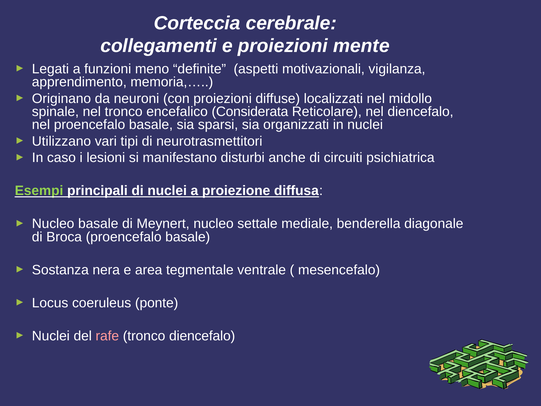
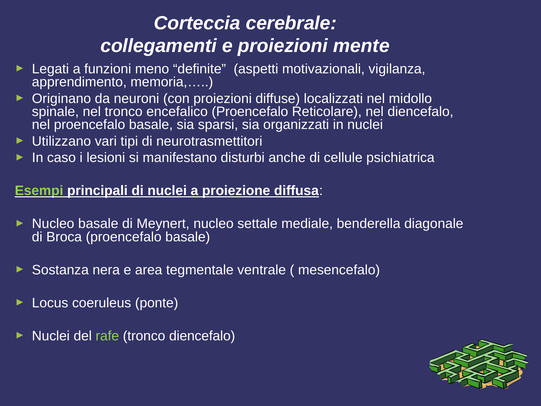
encefalico Considerata: Considerata -> Proencefalo
circuiti: circuiti -> cellule
rafe colour: pink -> light green
